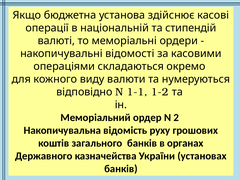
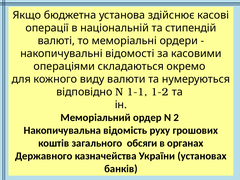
загального банків: банків -> обсяги
